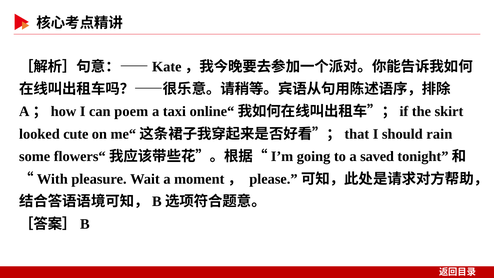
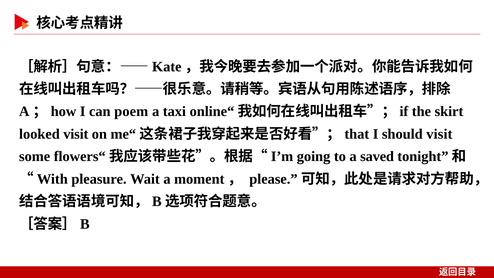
looked cute: cute -> visit
should rain: rain -> visit
